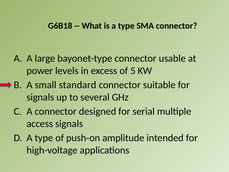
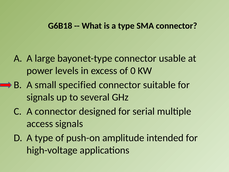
5: 5 -> 0
standard: standard -> specified
